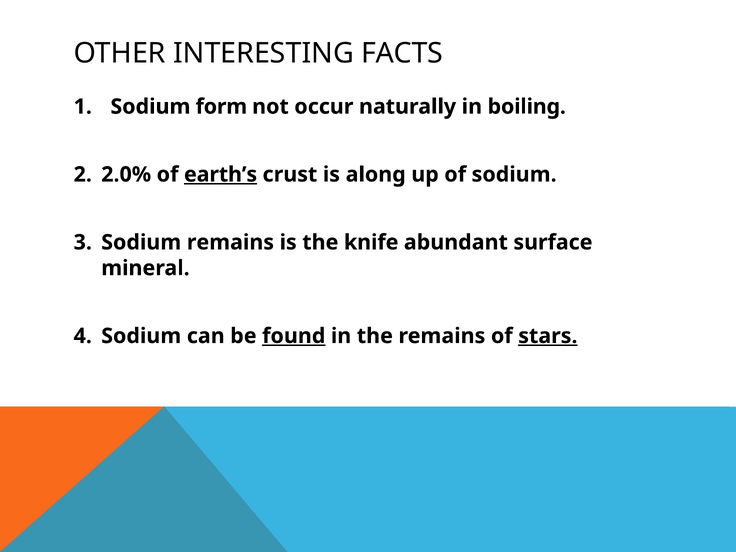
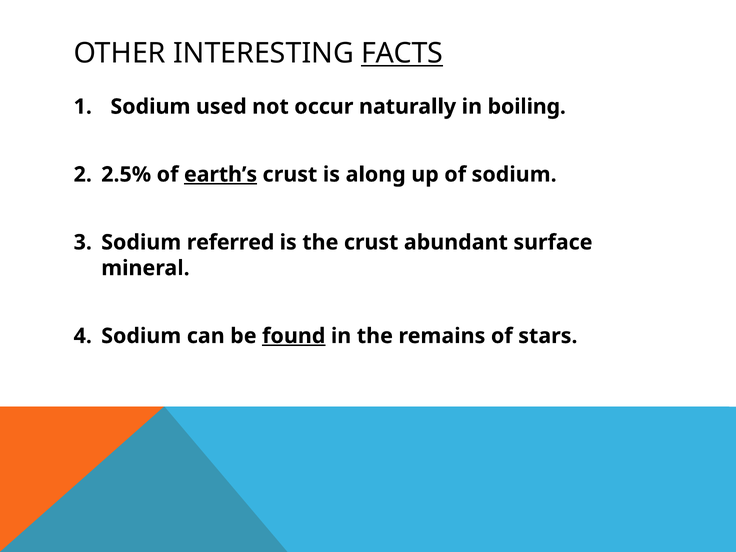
FACTS underline: none -> present
form: form -> used
2.0%: 2.0% -> 2.5%
Sodium remains: remains -> referred
the knife: knife -> crust
stars underline: present -> none
